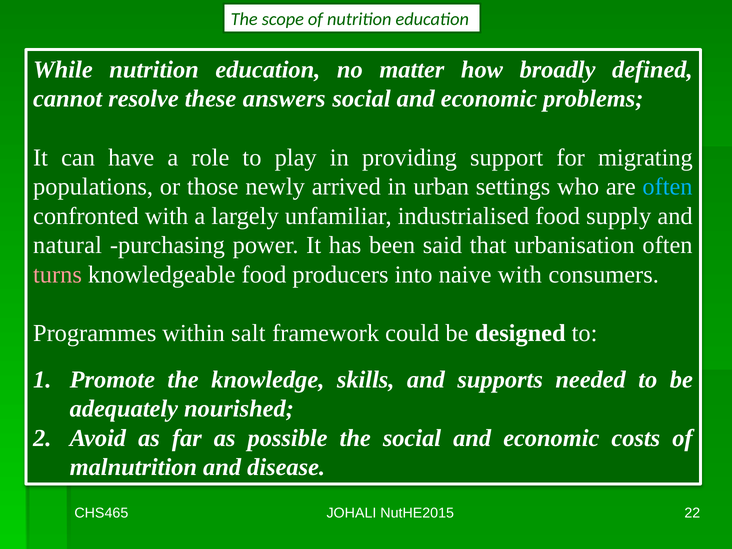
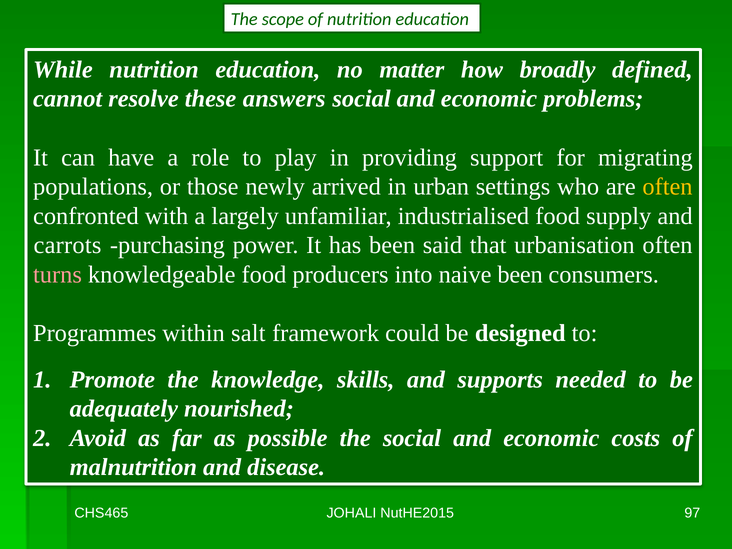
often at (667, 187) colour: light blue -> yellow
natural: natural -> carrots
naive with: with -> been
22: 22 -> 97
